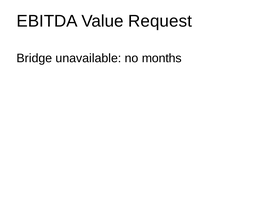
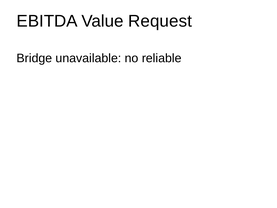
months: months -> reliable
